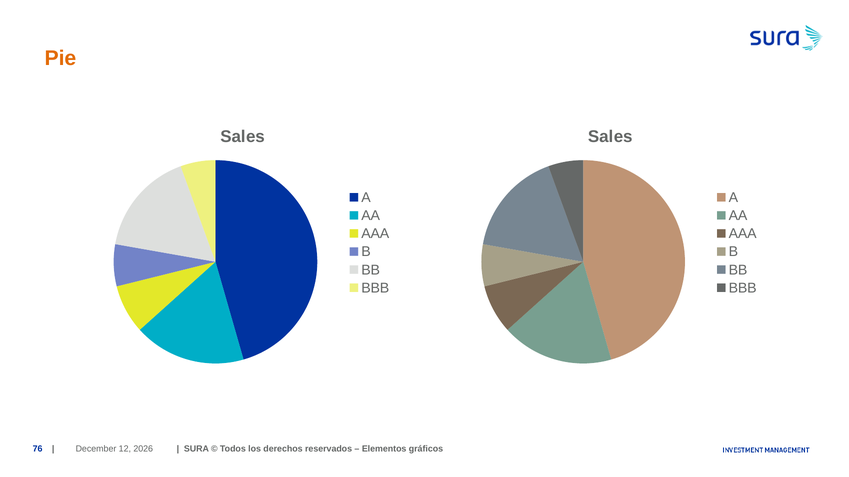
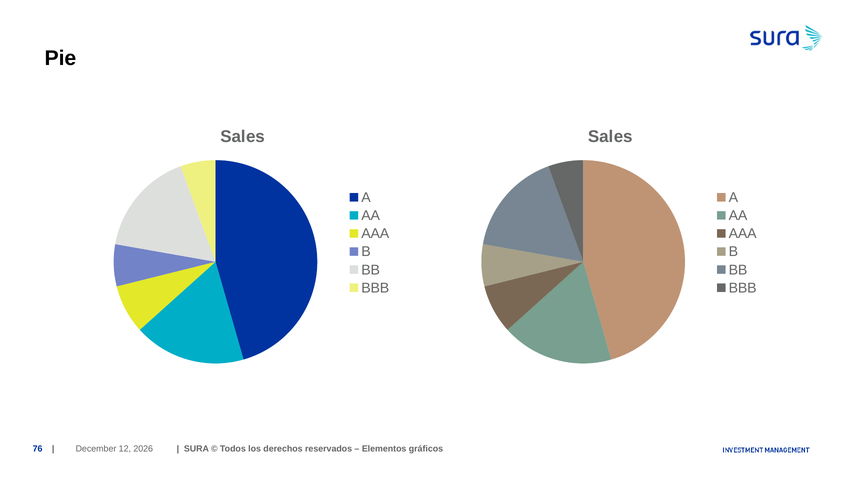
Pie colour: orange -> black
